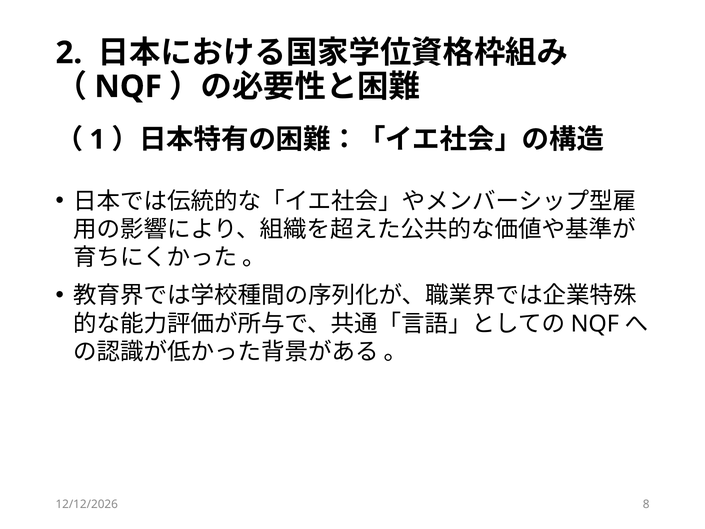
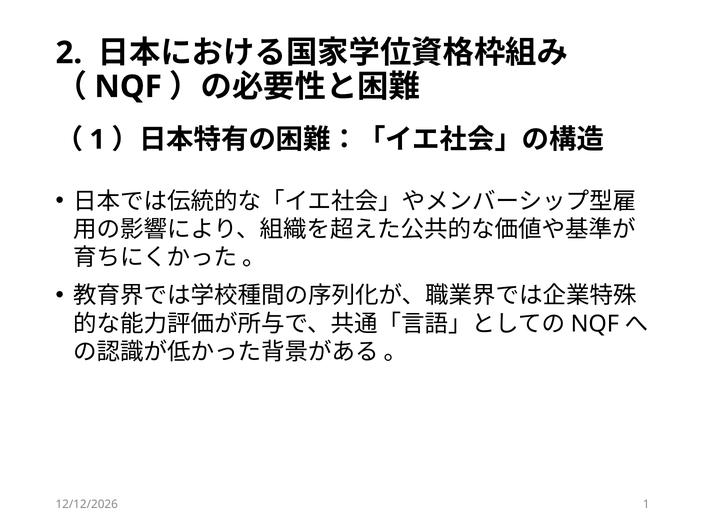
8 at (646, 504): 8 -> 1
